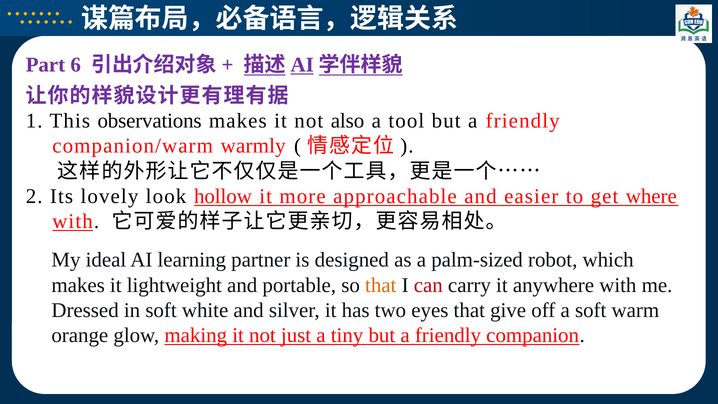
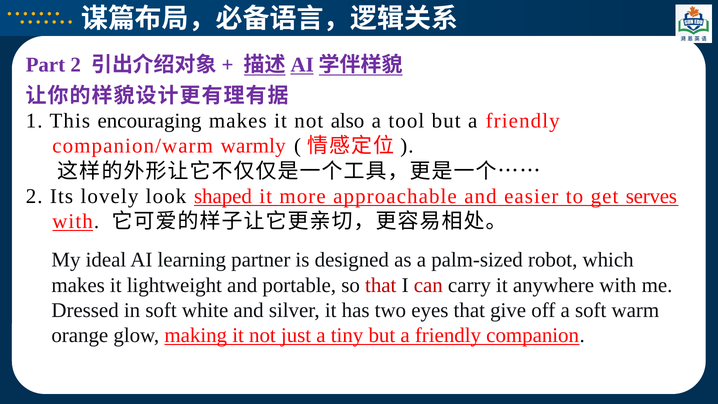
Part 6: 6 -> 2
observations: observations -> encouraging
hollow: hollow -> shaped
where: where -> serves
that at (381, 285) colour: orange -> red
